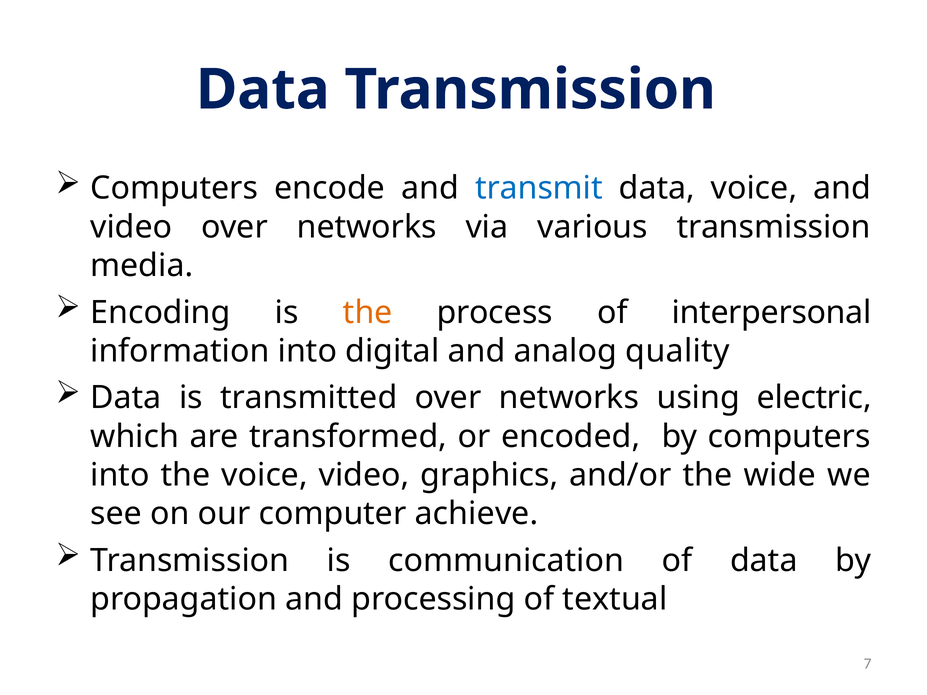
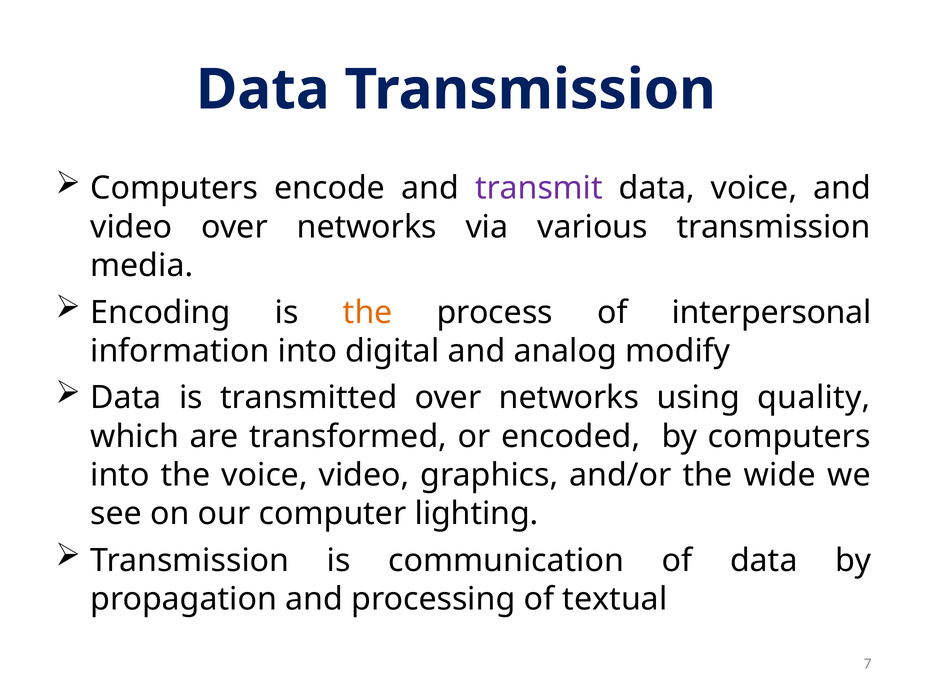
transmit colour: blue -> purple
quality: quality -> modify
electric: electric -> quality
achieve: achieve -> lighting
